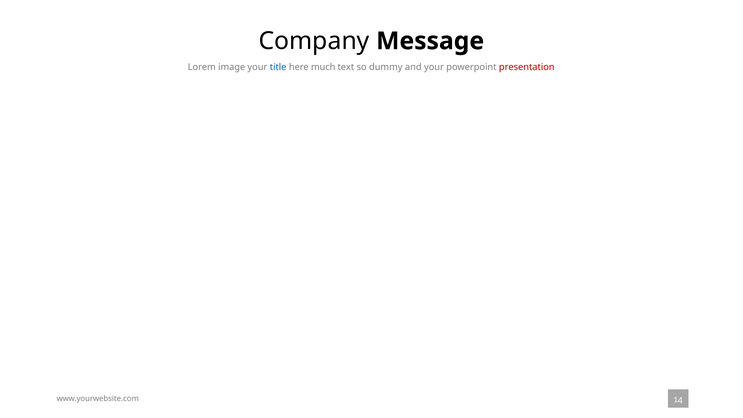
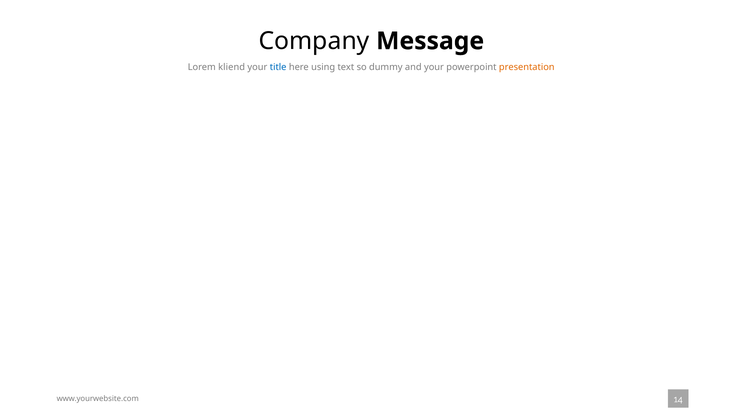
image: image -> kliend
much: much -> using
presentation colour: red -> orange
